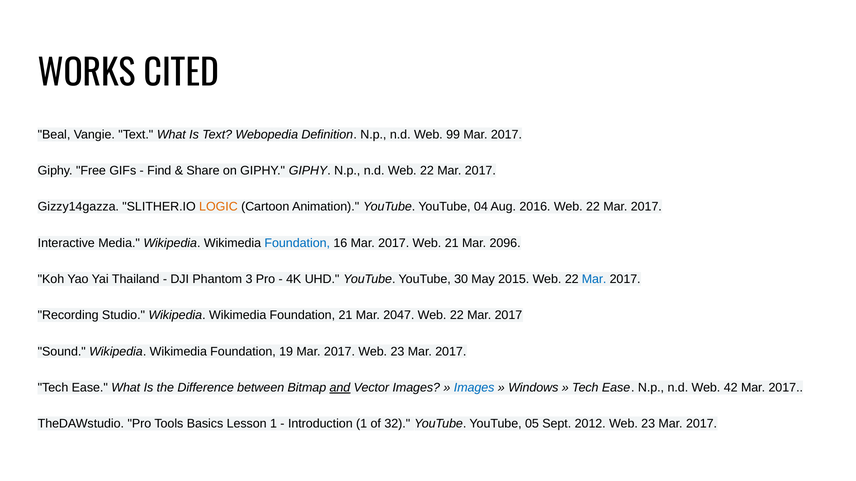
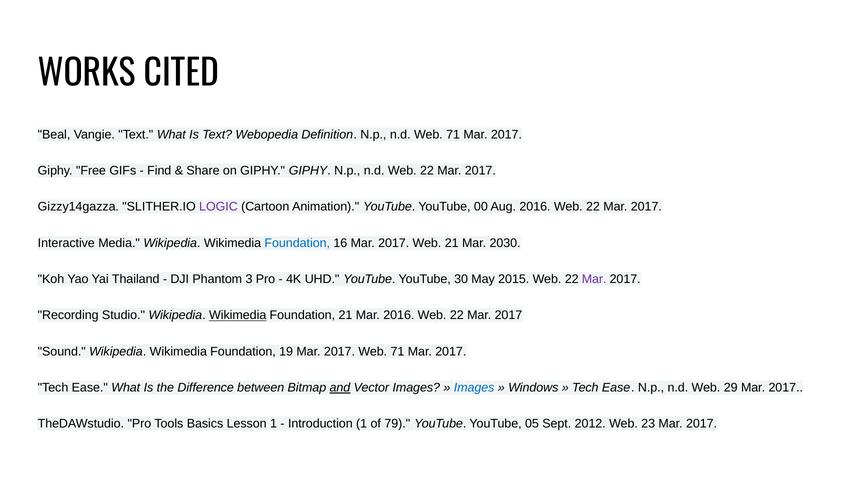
n.d Web 99: 99 -> 71
LOGIC colour: orange -> purple
04: 04 -> 00
2096: 2096 -> 2030
Mar at (594, 279) colour: blue -> purple
Wikimedia at (238, 316) underline: none -> present
Mar 2047: 2047 -> 2016
2017 Web 23: 23 -> 71
42: 42 -> 29
32: 32 -> 79
